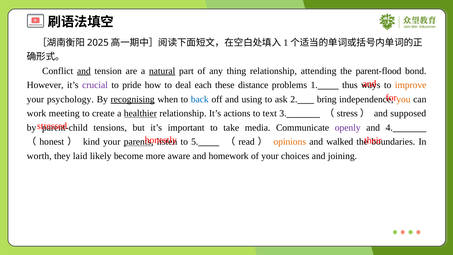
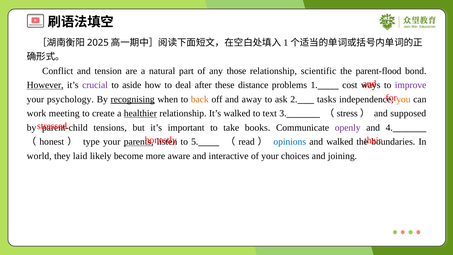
and at (84, 71) underline: present -> none
natural underline: present -> none
thing: thing -> those
attending: attending -> scientific
However underline: none -> present
pride: pride -> aside
each: each -> after
thus: thus -> cost
improve colour: orange -> purple
back colour: blue -> orange
using: using -> away
bring: bring -> tasks
It’s actions: actions -> walked
media: media -> books
kind: kind -> type
opinions colour: orange -> blue
worth: worth -> world
homework: homework -> interactive
